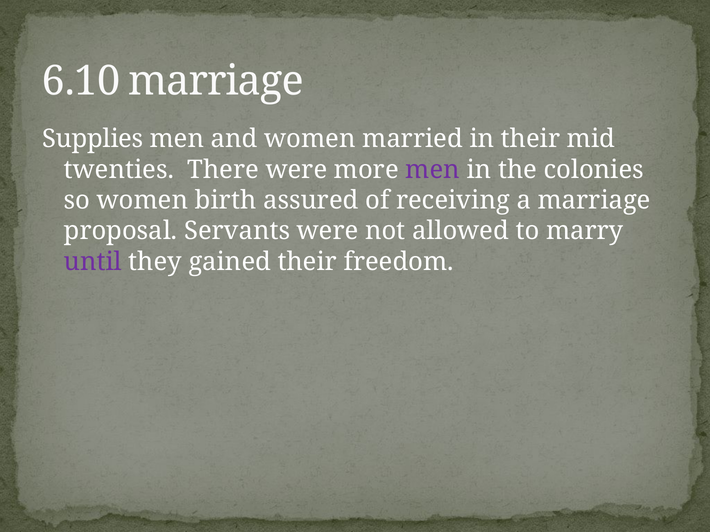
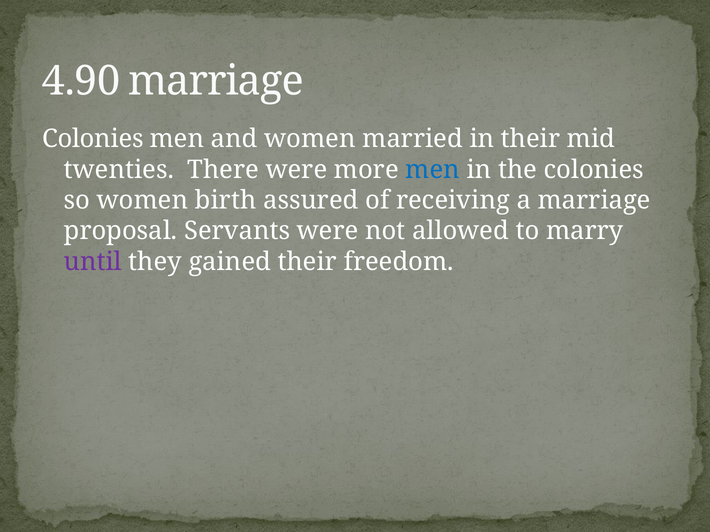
6.10: 6.10 -> 4.90
Supplies at (93, 139): Supplies -> Colonies
men at (433, 170) colour: purple -> blue
